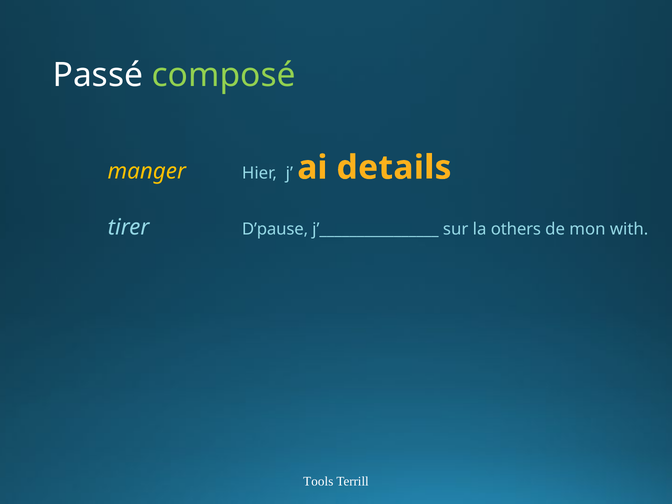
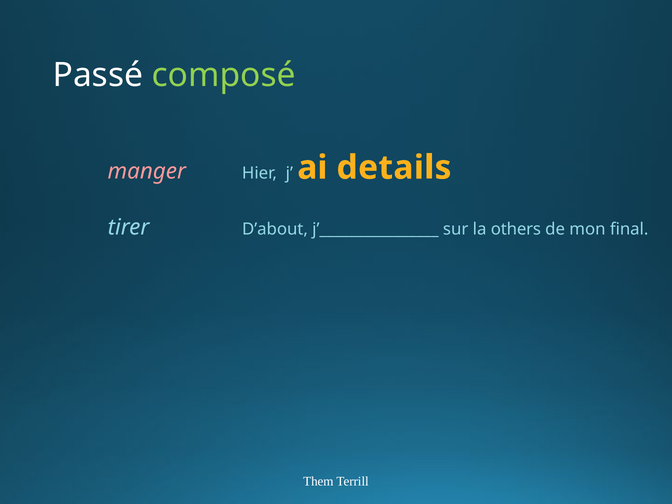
manger colour: yellow -> pink
D’pause: D’pause -> D’about
with: with -> final
Tools: Tools -> Them
